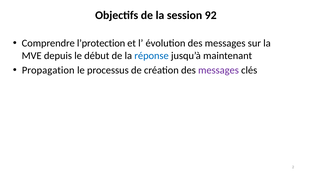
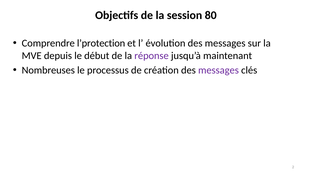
92: 92 -> 80
réponse colour: blue -> purple
Propagation: Propagation -> Nombreuses
